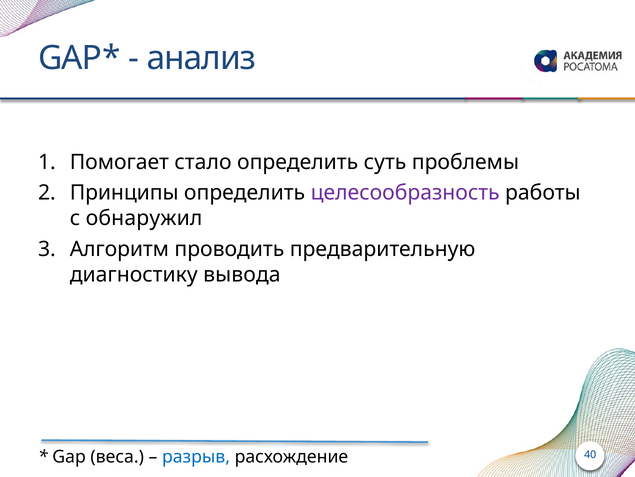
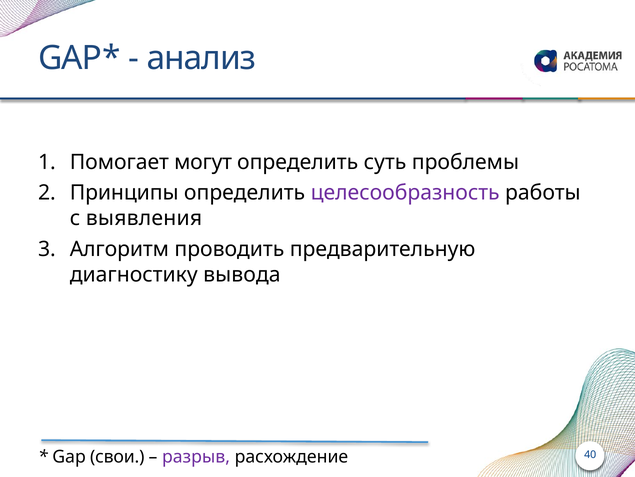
стало: стало -> могут
обнаружил: обнаружил -> выявления
веса: веса -> свои
разрыв colour: blue -> purple
